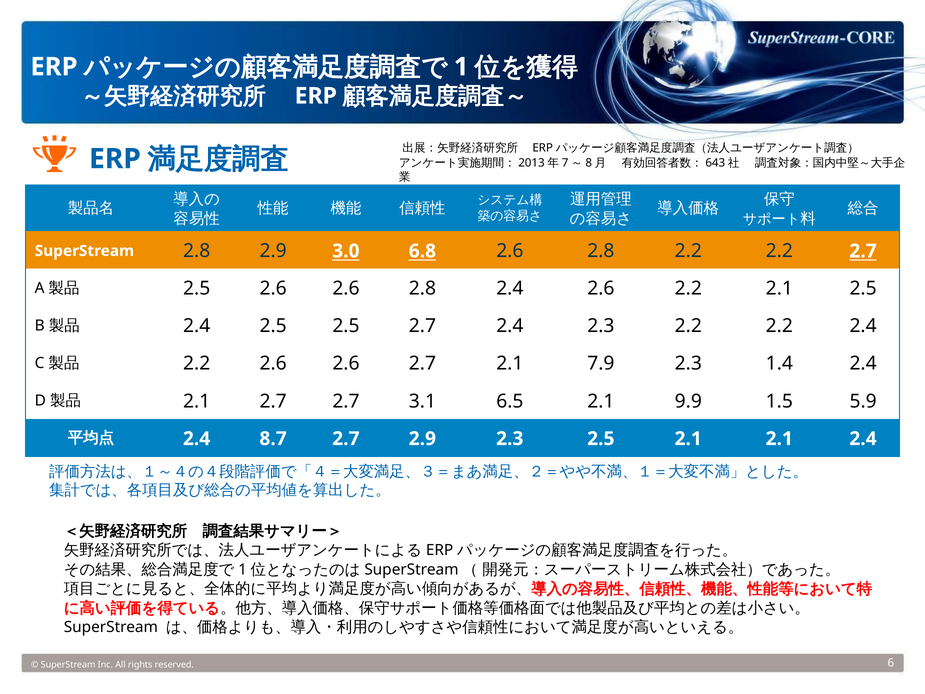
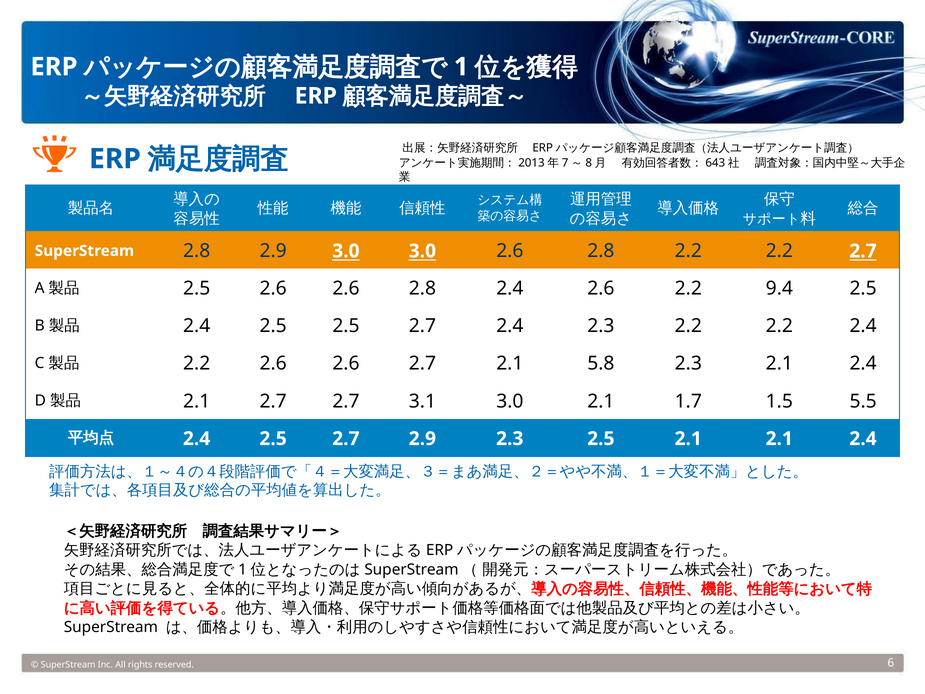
3.0 6.8: 6.8 -> 3.0
2.2 2.1: 2.1 -> 9.4
7.9: 7.9 -> 5.8
2.3 1.4: 1.4 -> 2.1
3.1 6.5: 6.5 -> 3.0
9.9: 9.9 -> 1.7
5.9: 5.9 -> 5.5
8.7 at (273, 439): 8.7 -> 2.5
